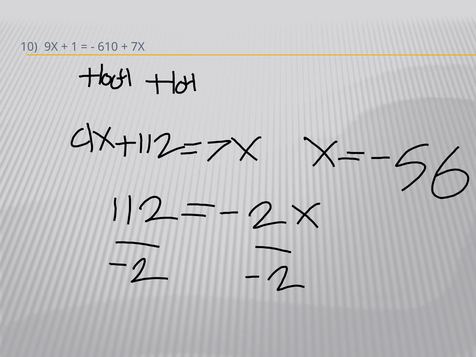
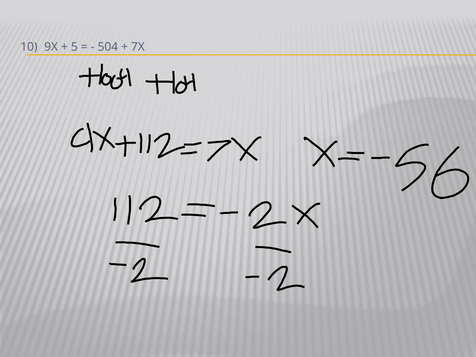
1: 1 -> 5
610: 610 -> 504
